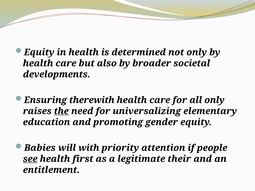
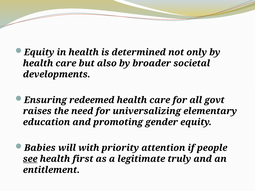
therewith: therewith -> redeemed
all only: only -> govt
the underline: present -> none
their: their -> truly
